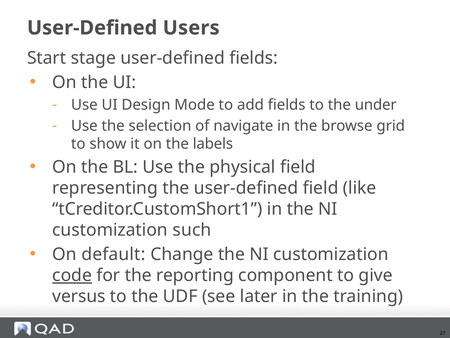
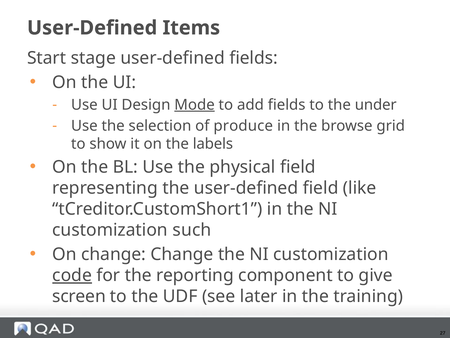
Users: Users -> Items
Mode underline: none -> present
navigate: navigate -> produce
On default: default -> change
versus: versus -> screen
